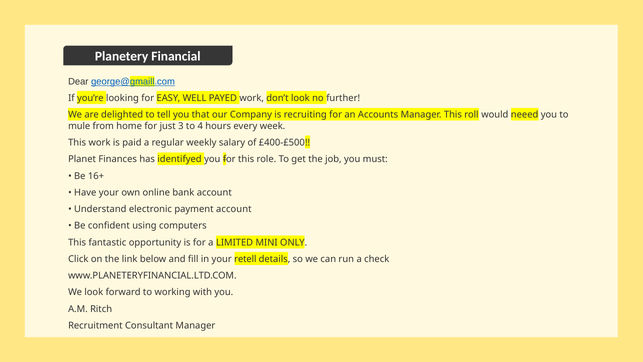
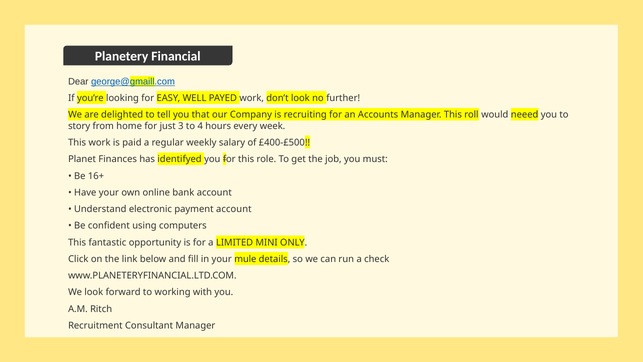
mule: mule -> story
retell: retell -> mule
